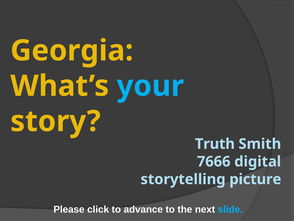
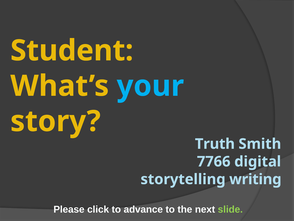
Georgia: Georgia -> Student
7666: 7666 -> 7766
picture: picture -> writing
slide colour: light blue -> light green
